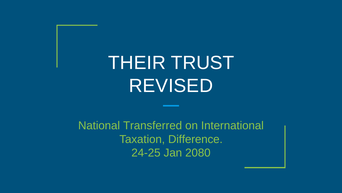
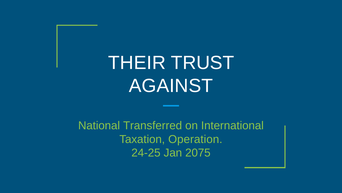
REVISED: REVISED -> AGAINST
Difference: Difference -> Operation
2080: 2080 -> 2075
